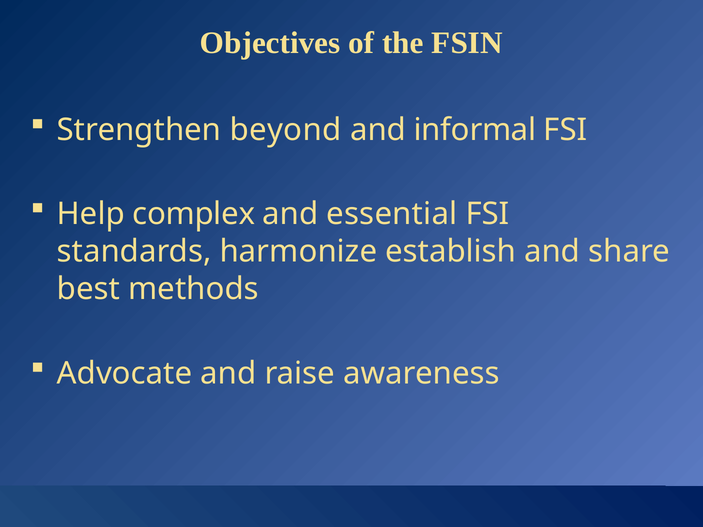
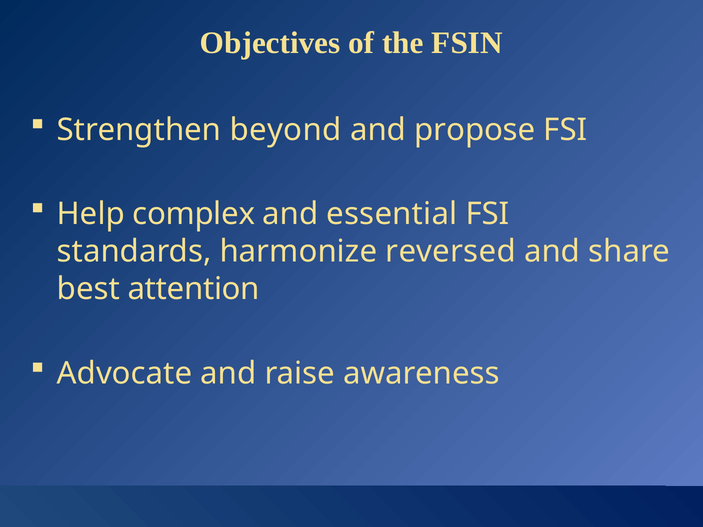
informal: informal -> propose
establish: establish -> reversed
methods: methods -> attention
